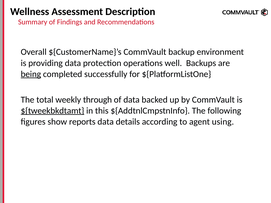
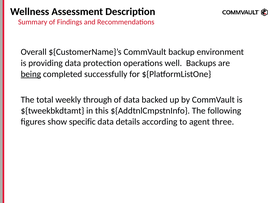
${tweekbkdtamt underline: present -> none
reports: reports -> specific
using: using -> three
